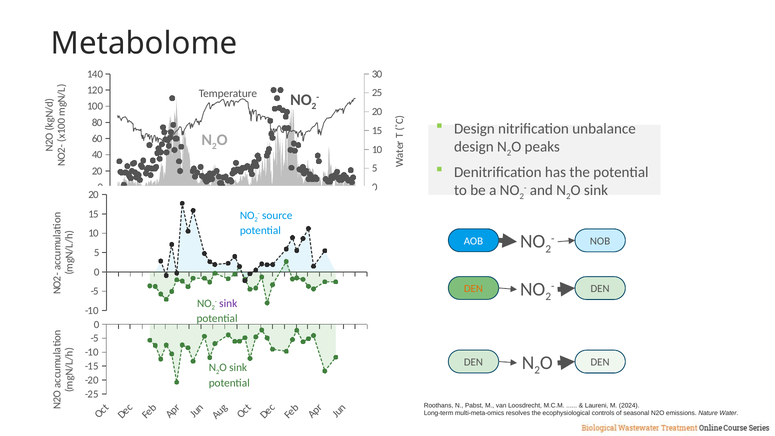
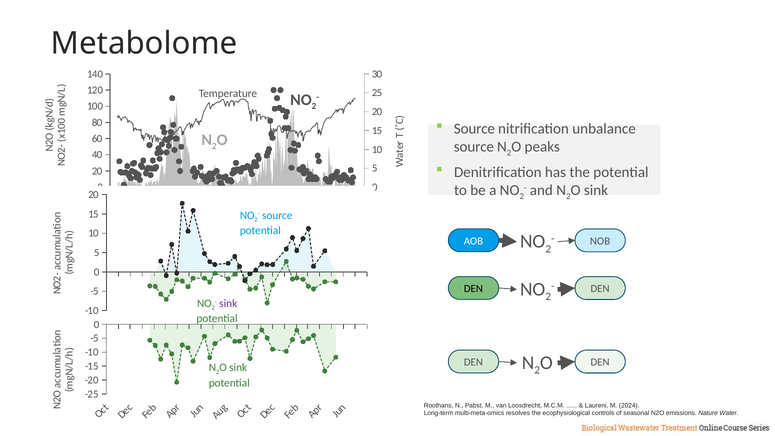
Design at (474, 129): Design -> Source
design at (474, 147): design -> source
DEN at (473, 289) colour: orange -> black
